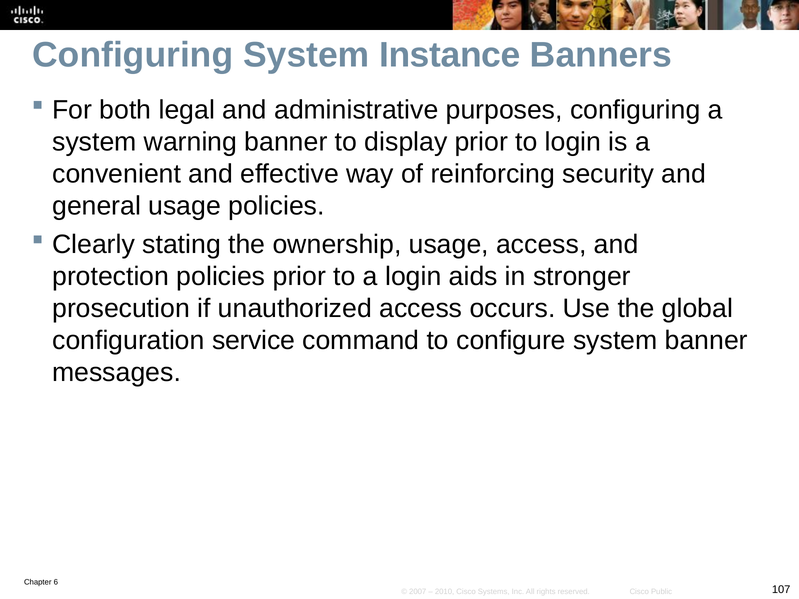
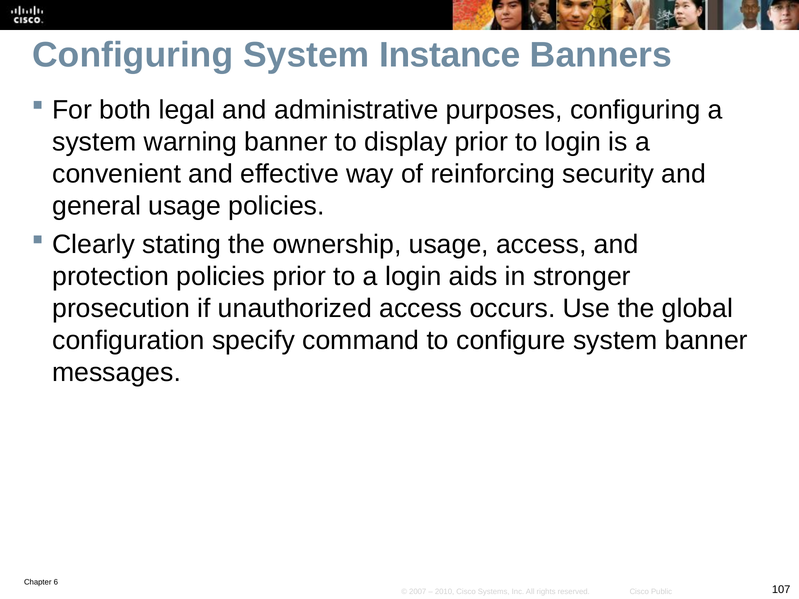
service: service -> specify
